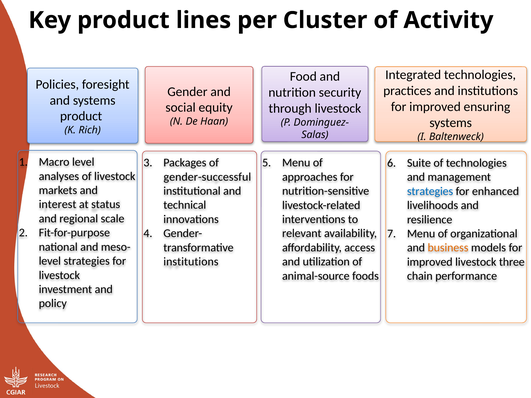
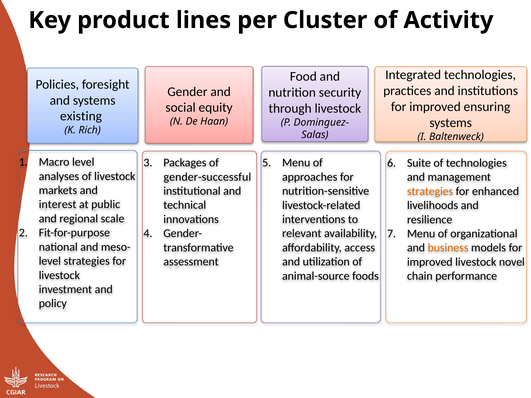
product at (81, 116): product -> existing
strategies at (430, 191) colour: blue -> orange
status: status -> public
institutions at (191, 262): institutions -> assessment
three: three -> novel
